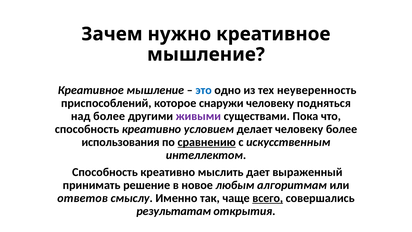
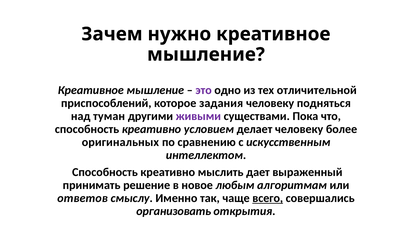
это colour: blue -> purple
неуверенность: неуверенность -> отличительной
снаружи: снаружи -> задания
над более: более -> туман
использования: использования -> оригинальных
сравнению underline: present -> none
результатам: результатам -> организовать
